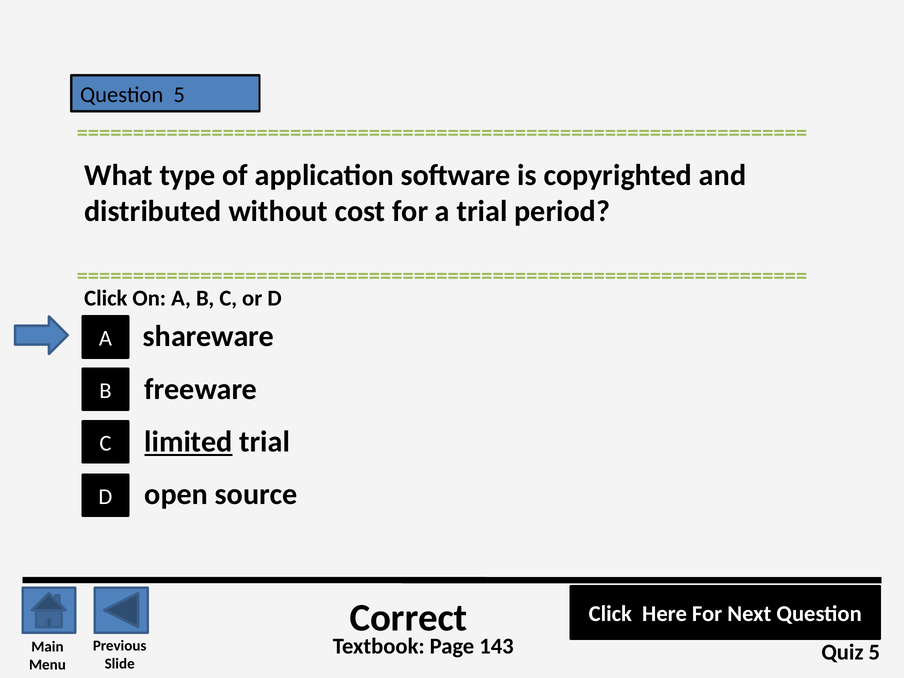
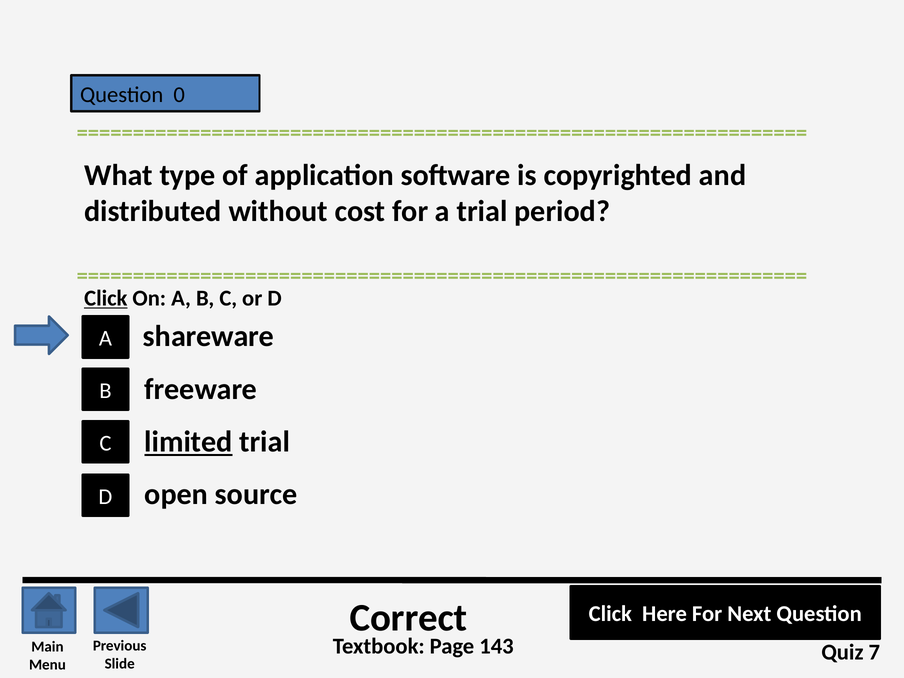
Question 5: 5 -> 0
Click at (106, 298) underline: none -> present
Quiz 5: 5 -> 7
